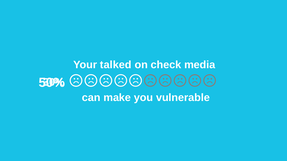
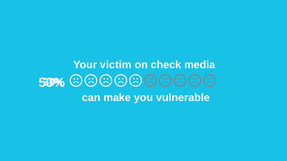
talked: talked -> victim
